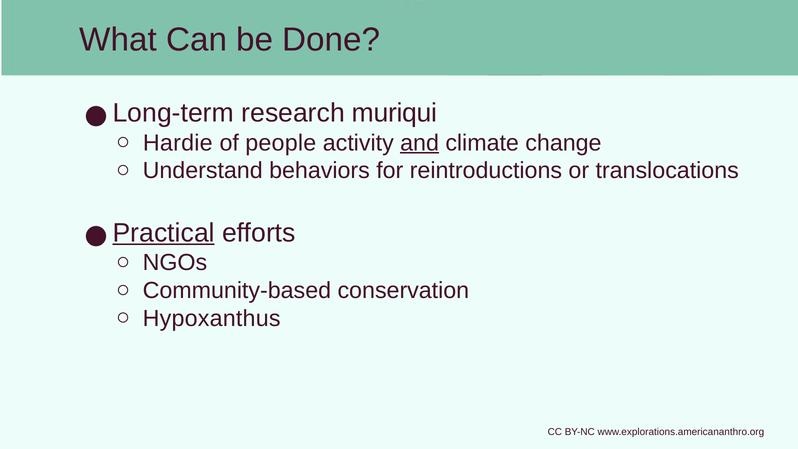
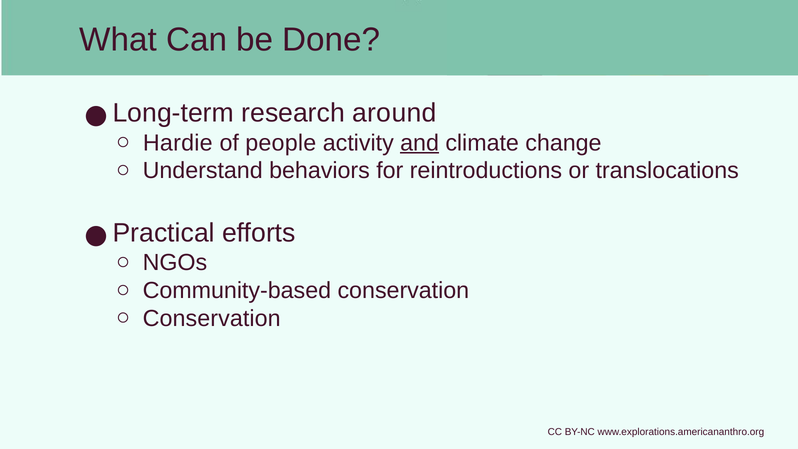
muriqui: muriqui -> around
Practical underline: present -> none
Hypoxanthus at (212, 318): Hypoxanthus -> Conservation
